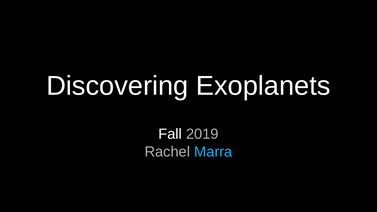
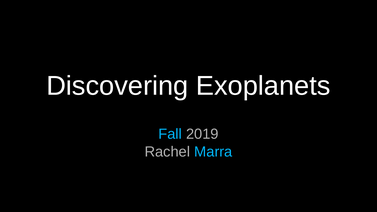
Fall colour: white -> light blue
